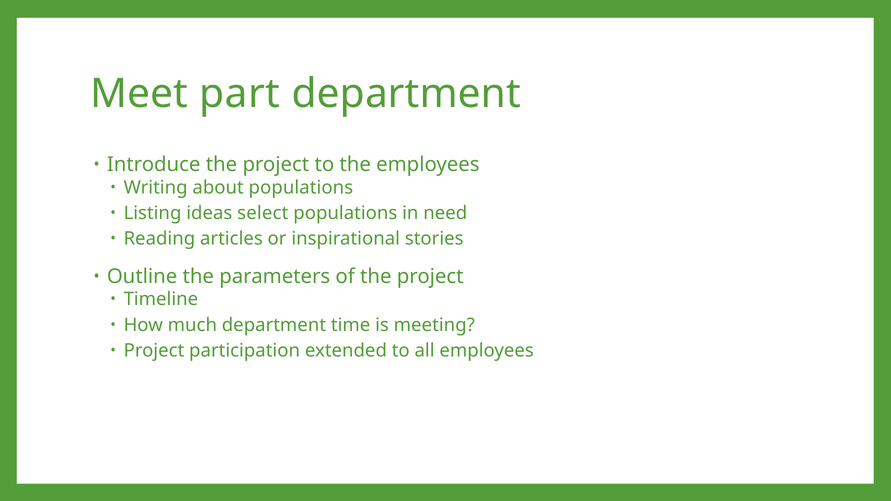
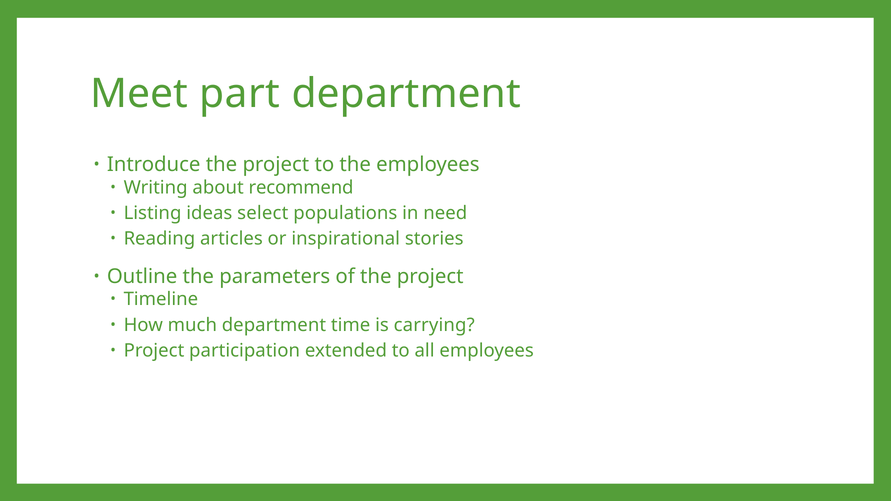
about populations: populations -> recommend
meeting: meeting -> carrying
